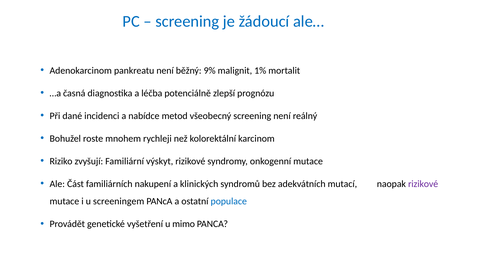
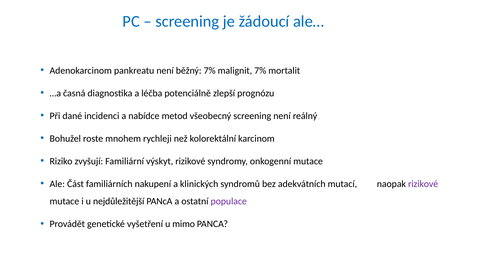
běžný 9%: 9% -> 7%
malignit 1%: 1% -> 7%
screeningem: screeningem -> nejdůležitější
populace colour: blue -> purple
